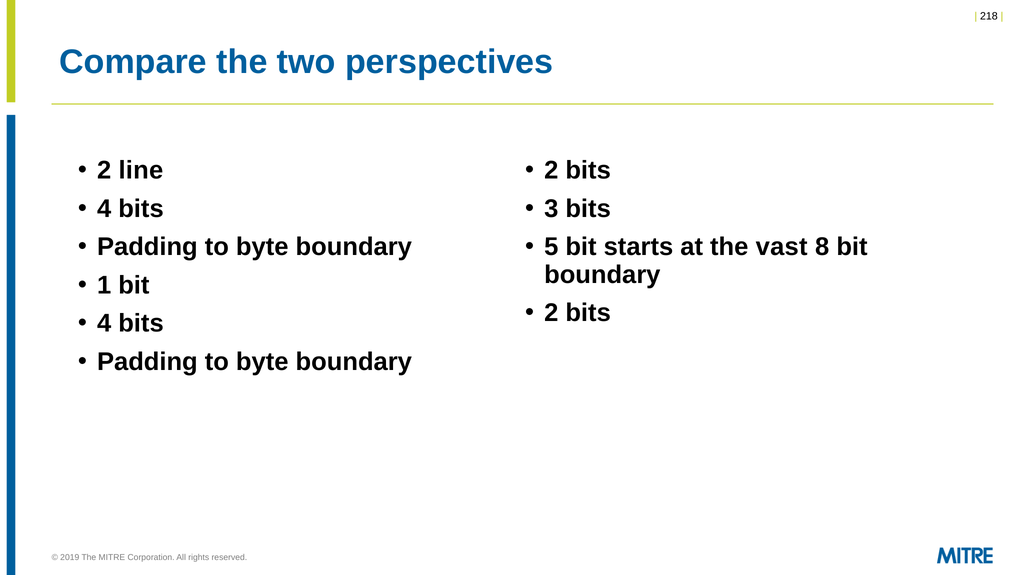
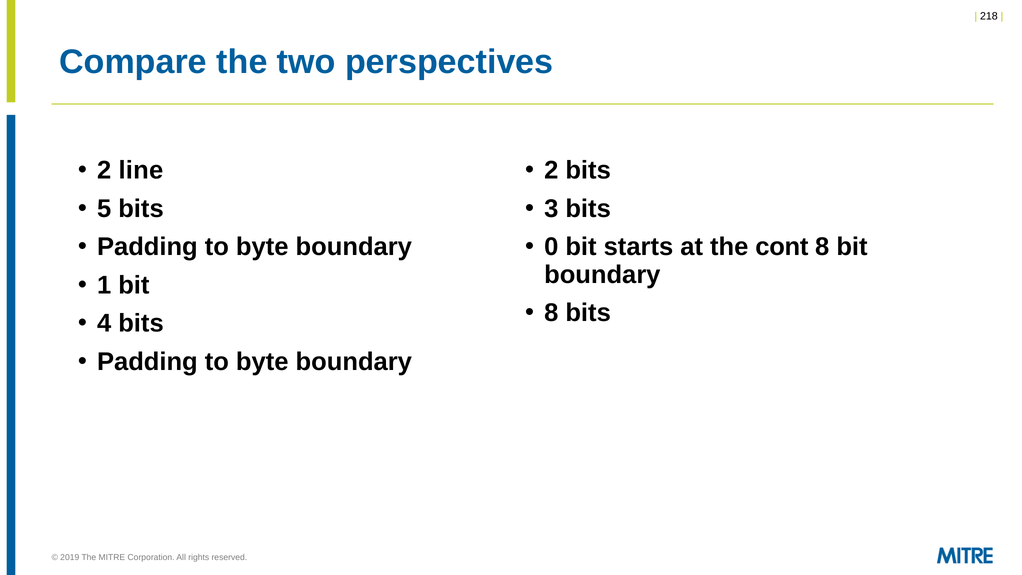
4 at (104, 209): 4 -> 5
5: 5 -> 0
vast: vast -> cont
2 at (551, 313): 2 -> 8
